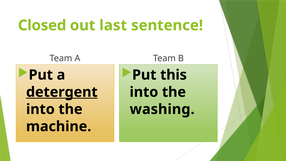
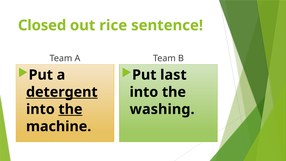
last: last -> rice
this: this -> last
the at (70, 109) underline: none -> present
